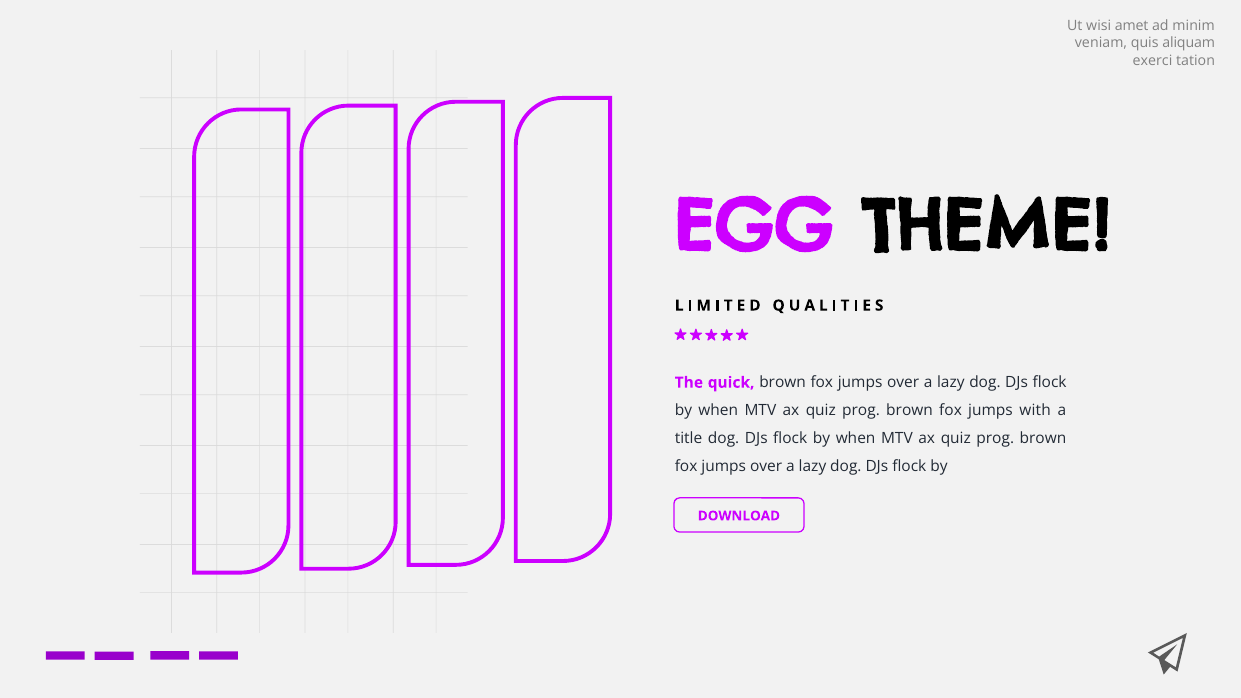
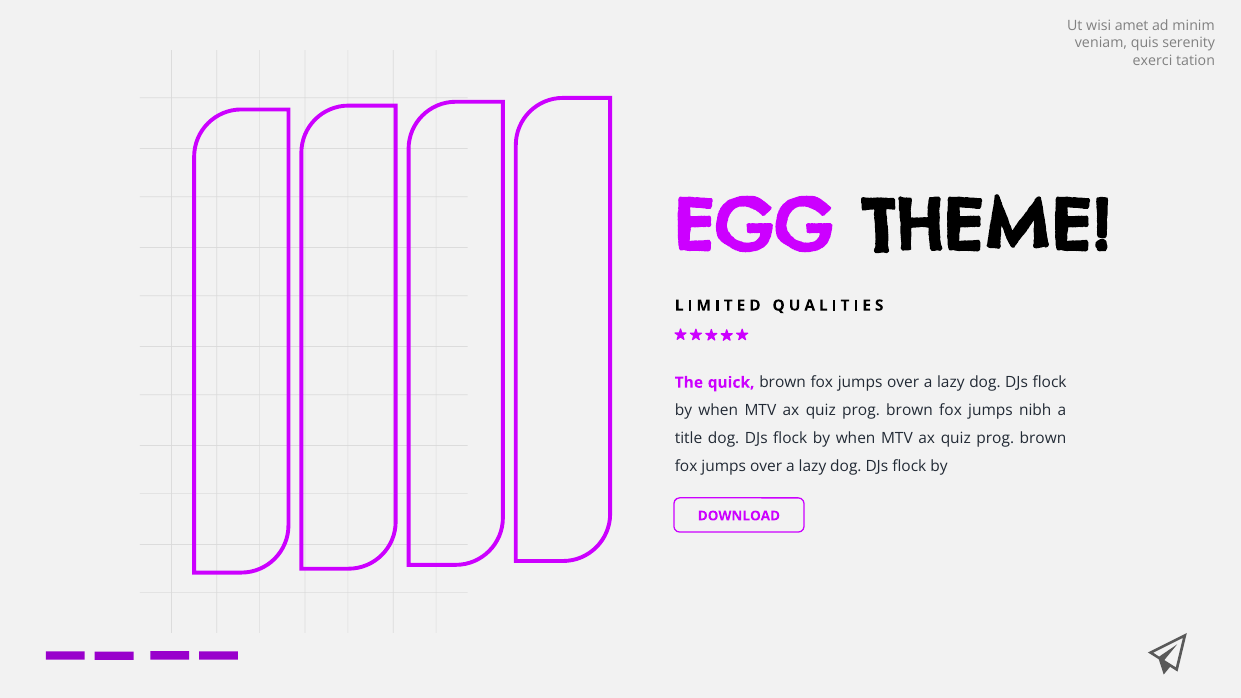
aliquam: aliquam -> serenity
with: with -> nibh
